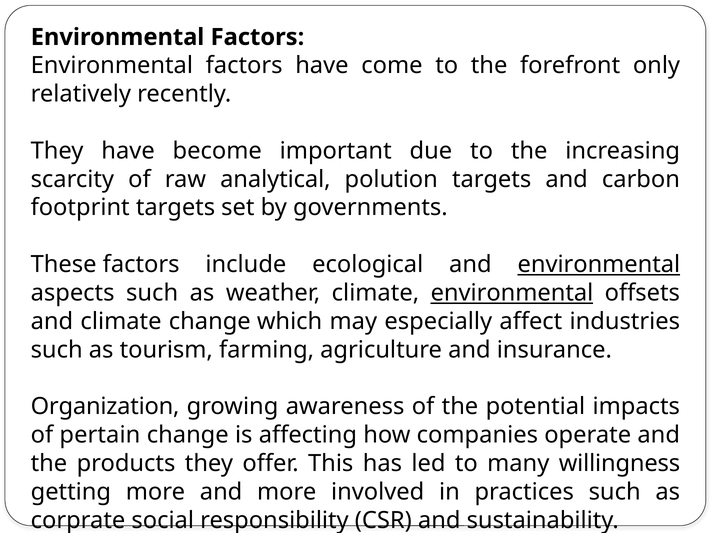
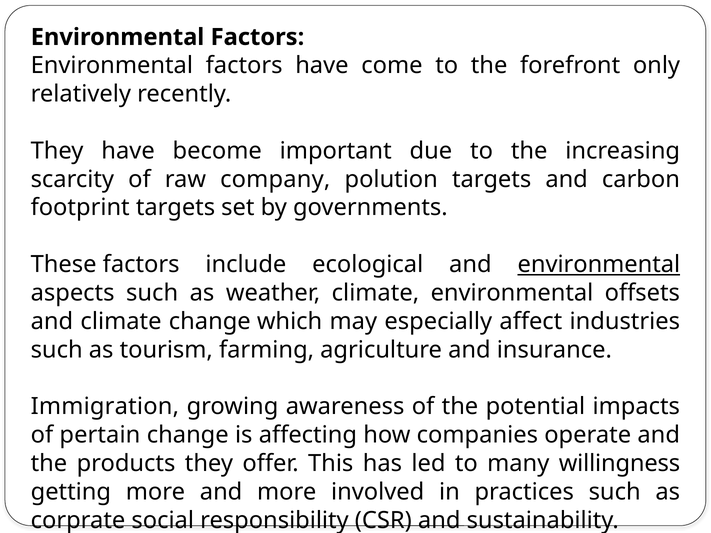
analytical: analytical -> company
environmental at (512, 293) underline: present -> none
Organization: Organization -> Immigration
